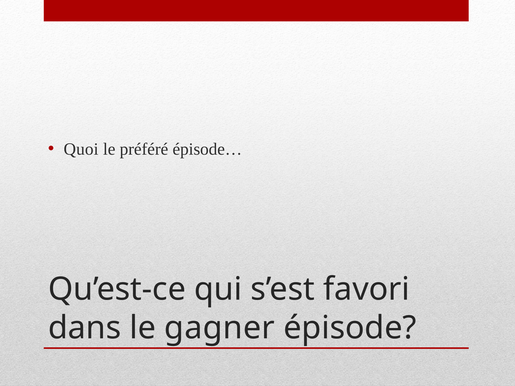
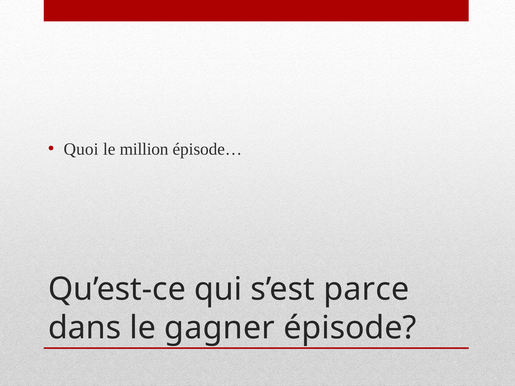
préféré: préféré -> million
favori: favori -> parce
